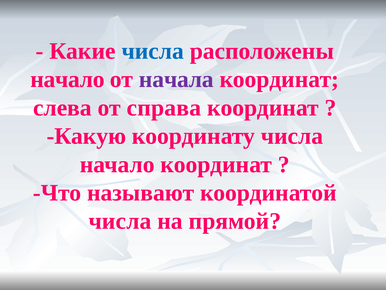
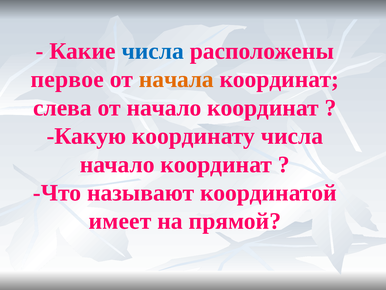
начало at (67, 79): начало -> первое
начала colour: purple -> orange
от справа: справа -> начало
числа at (120, 221): числа -> имеет
